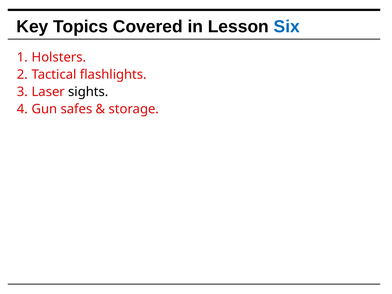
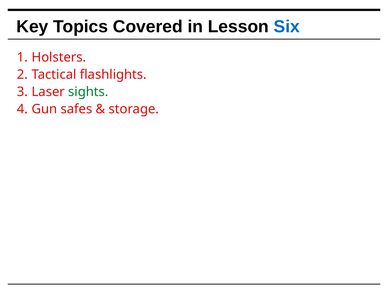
sights colour: black -> green
